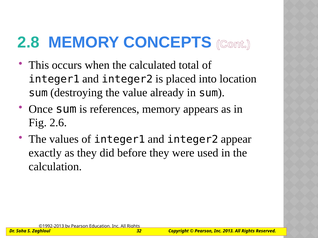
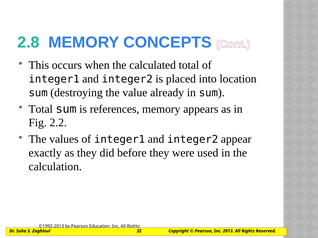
Once at (41, 109): Once -> Total
2.6: 2.6 -> 2.2
